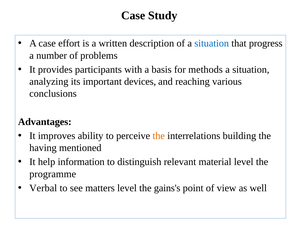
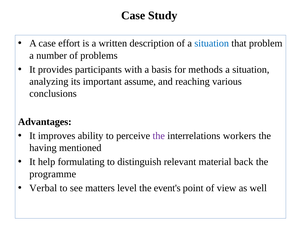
progress: progress -> problem
devices: devices -> assume
the at (159, 136) colour: orange -> purple
building: building -> workers
information: information -> formulating
material level: level -> back
gains's: gains's -> event's
